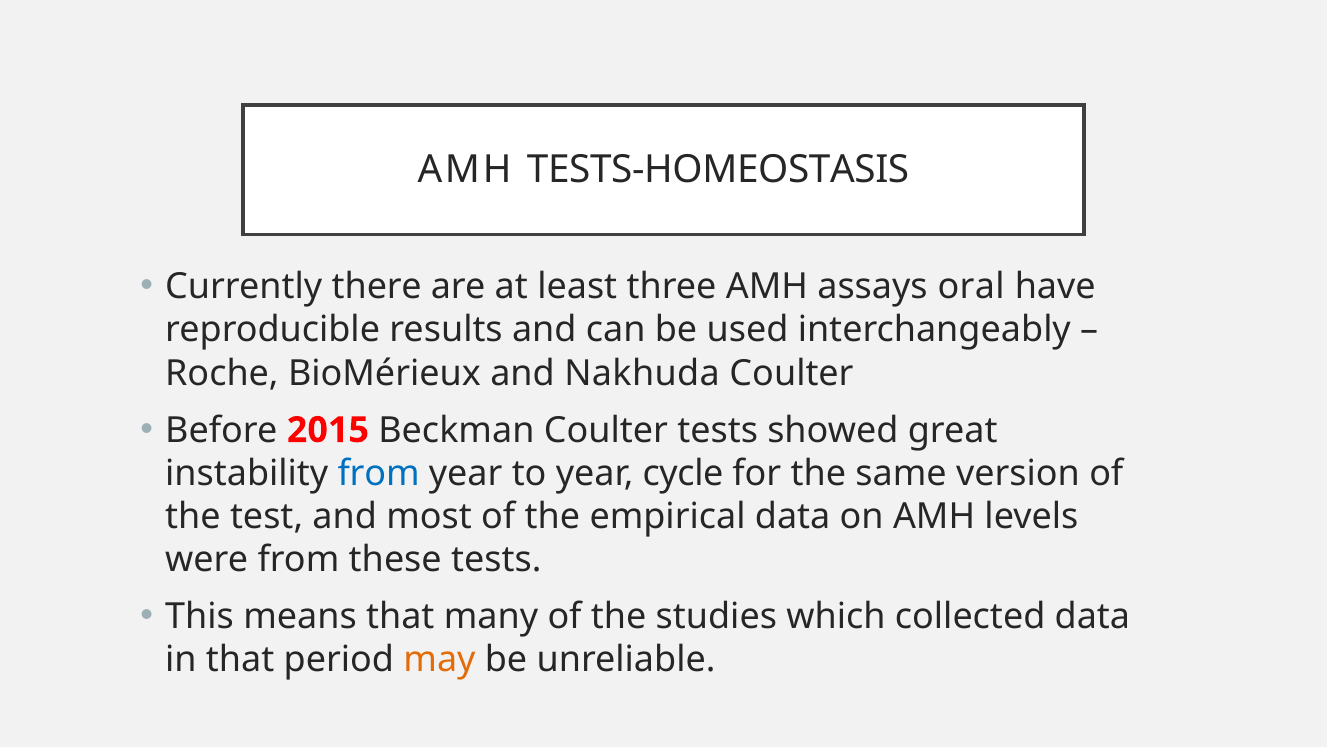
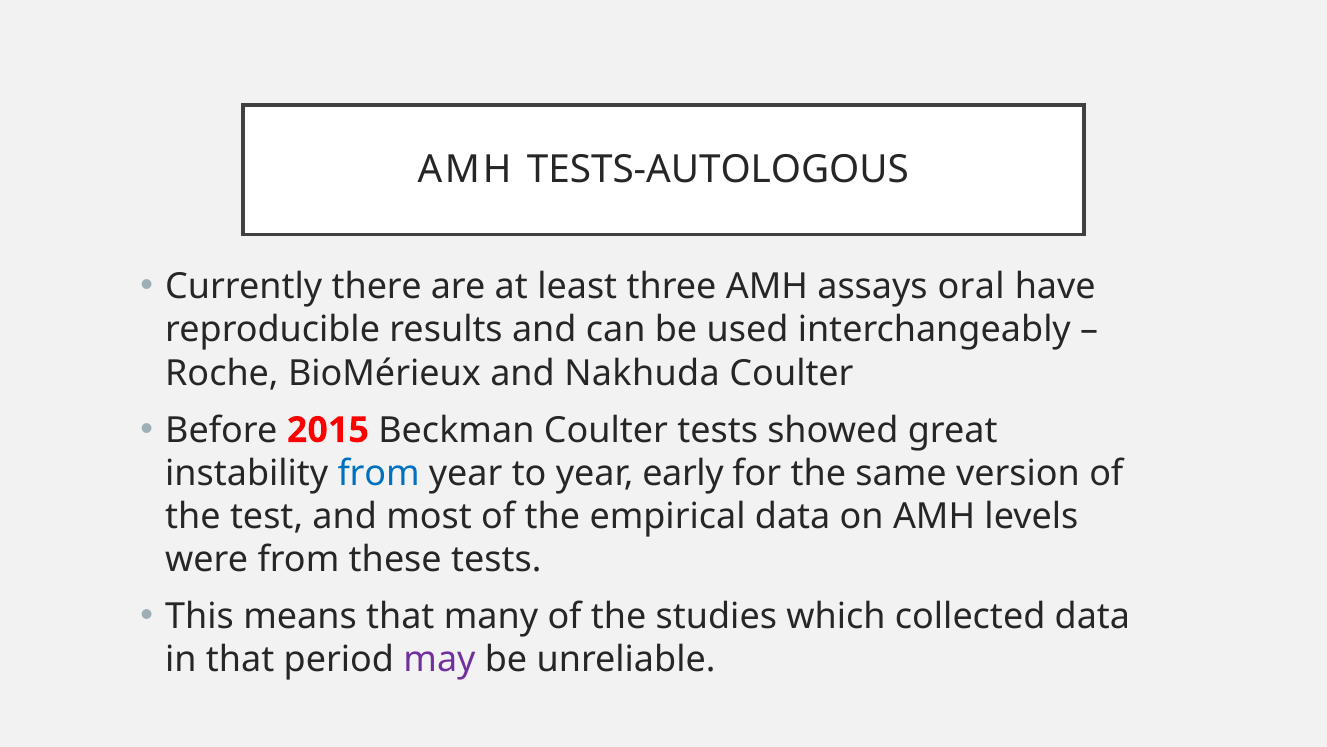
TESTS-HOMEOSTASIS: TESTS-HOMEOSTASIS -> TESTS-AUTOLOGOUS
cycle: cycle -> early
may colour: orange -> purple
